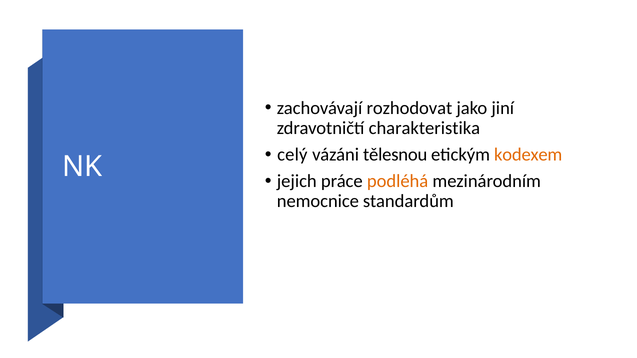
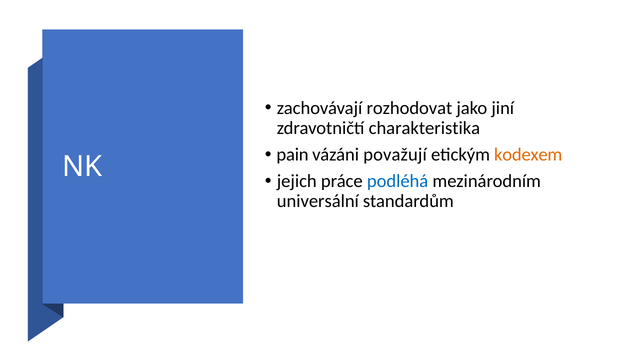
celý: celý -> pain
tělesnou: tělesnou -> považují
podléhá colour: orange -> blue
nemocnice: nemocnice -> universální
